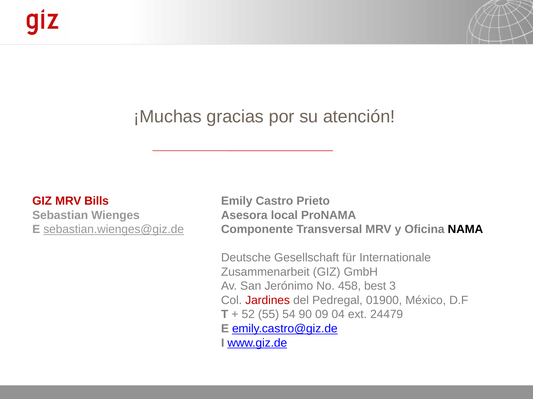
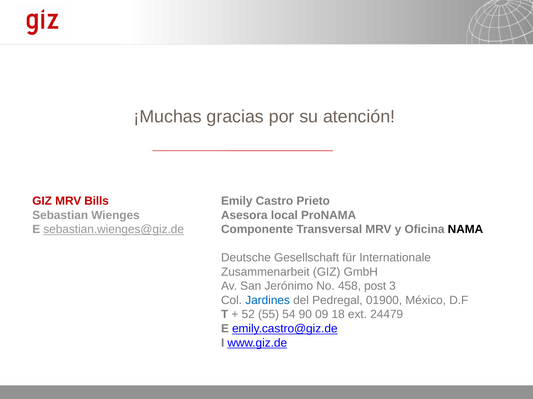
best: best -> post
Jardines colour: red -> blue
04: 04 -> 18
